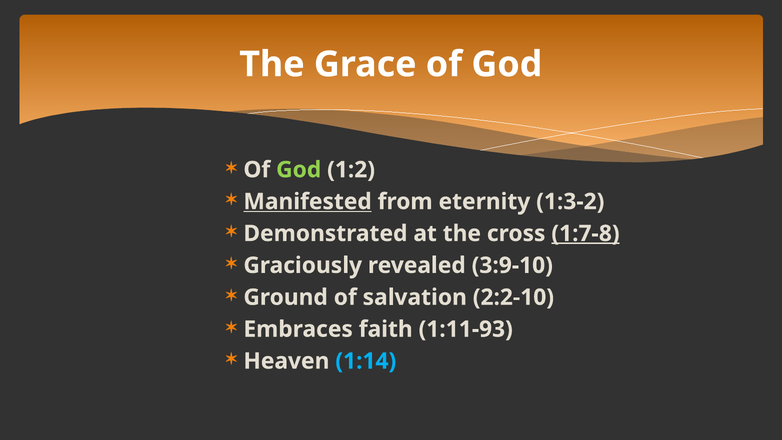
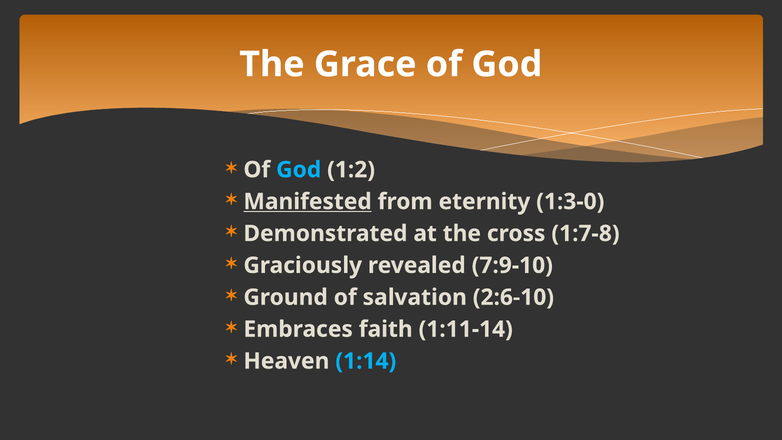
God at (299, 170) colour: light green -> light blue
1:3-2: 1:3-2 -> 1:3-0
1:7-8 underline: present -> none
3:9-10: 3:9-10 -> 7:9-10
2:2-10: 2:2-10 -> 2:6-10
1:11-93: 1:11-93 -> 1:11-14
